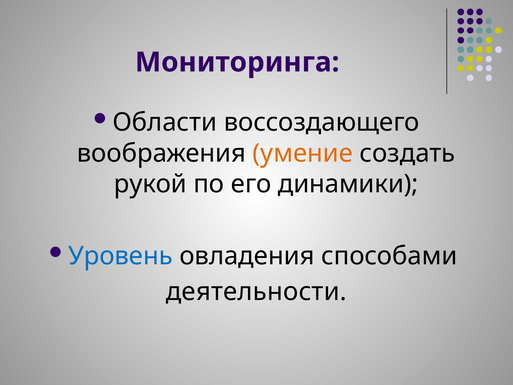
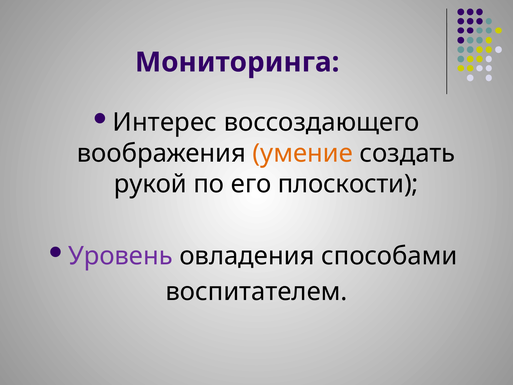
Области: Области -> Интерес
динамики: динамики -> плоскости
Уровень colour: blue -> purple
деятельности: деятельности -> воспитателем
